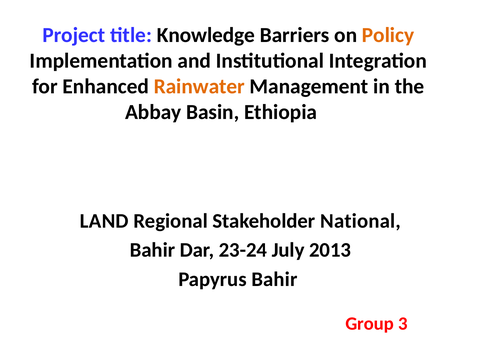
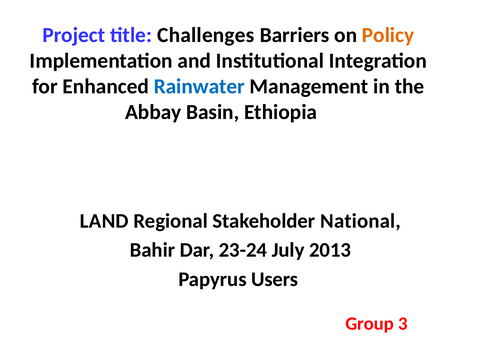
Knowledge: Knowledge -> Challenges
Rainwater colour: orange -> blue
Papyrus Bahir: Bahir -> Users
